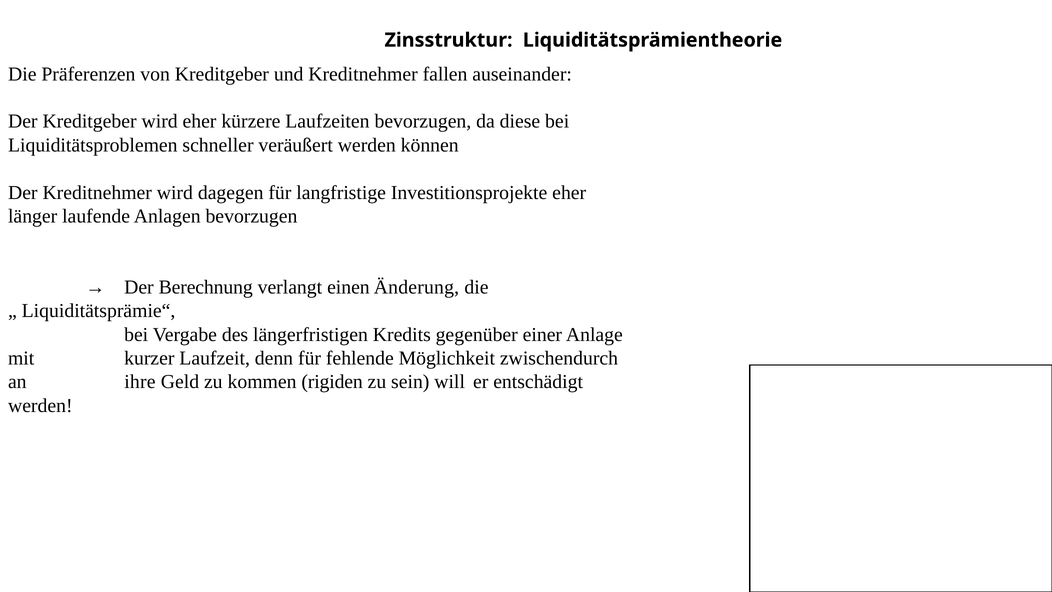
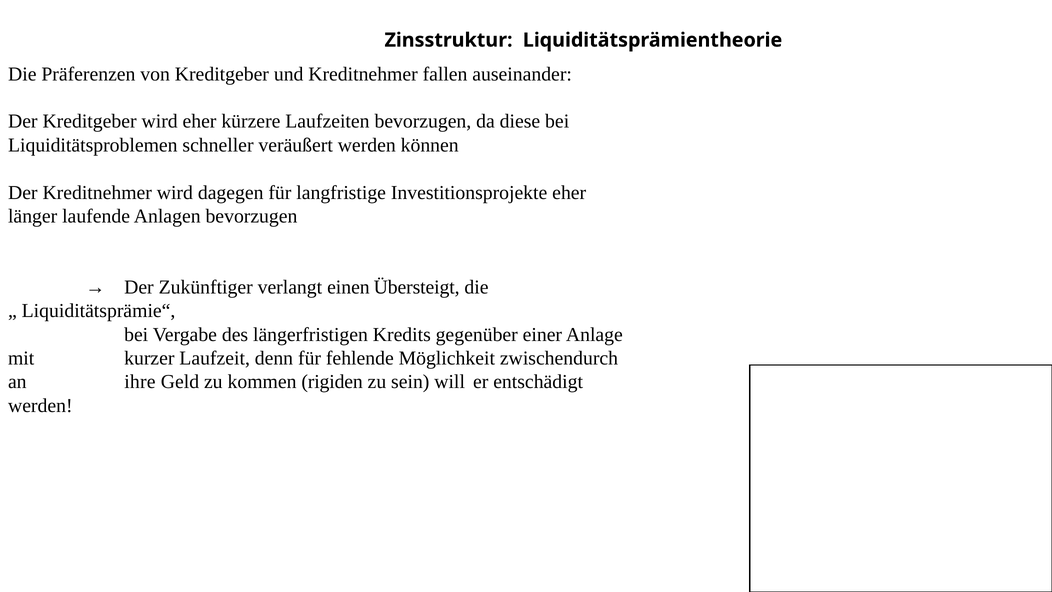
Berechnung: Berechnung -> Zukünftiger
Änderung: Änderung -> Übersteigt
